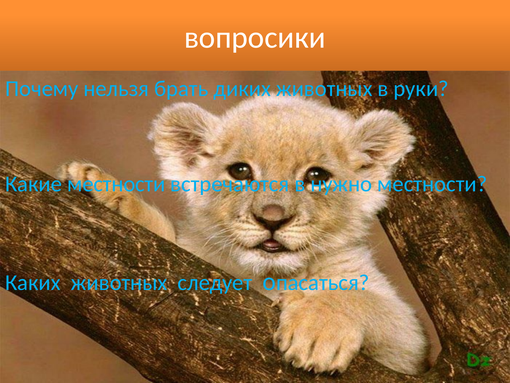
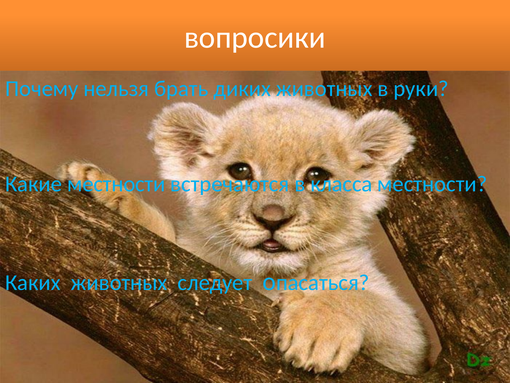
нужно: нужно -> класса
